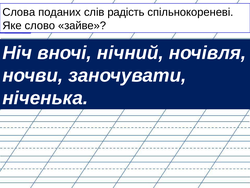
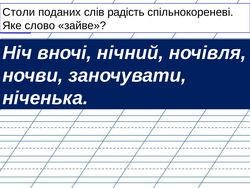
Слова: Слова -> Столи
